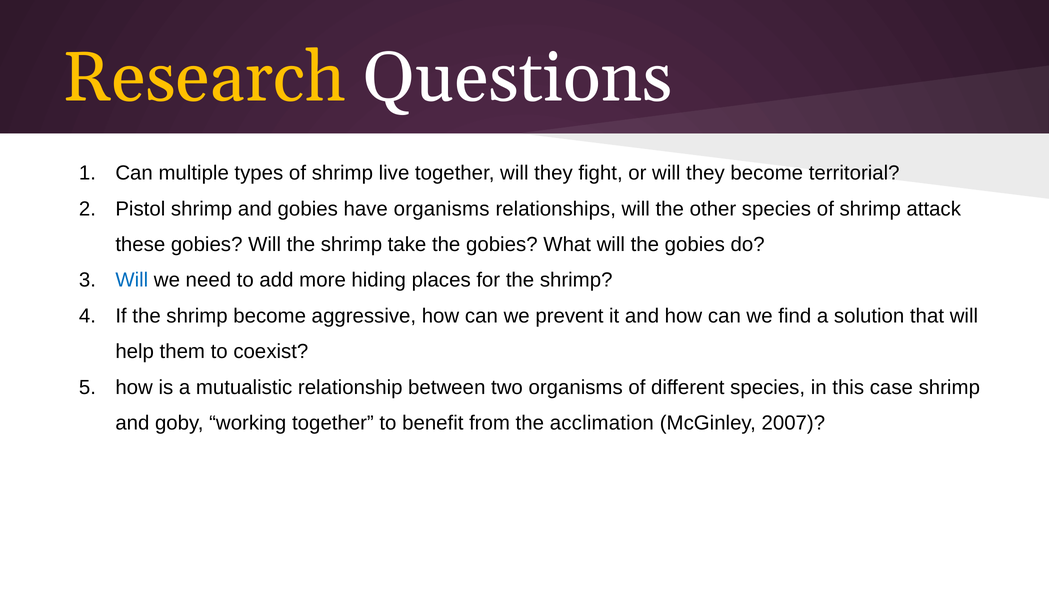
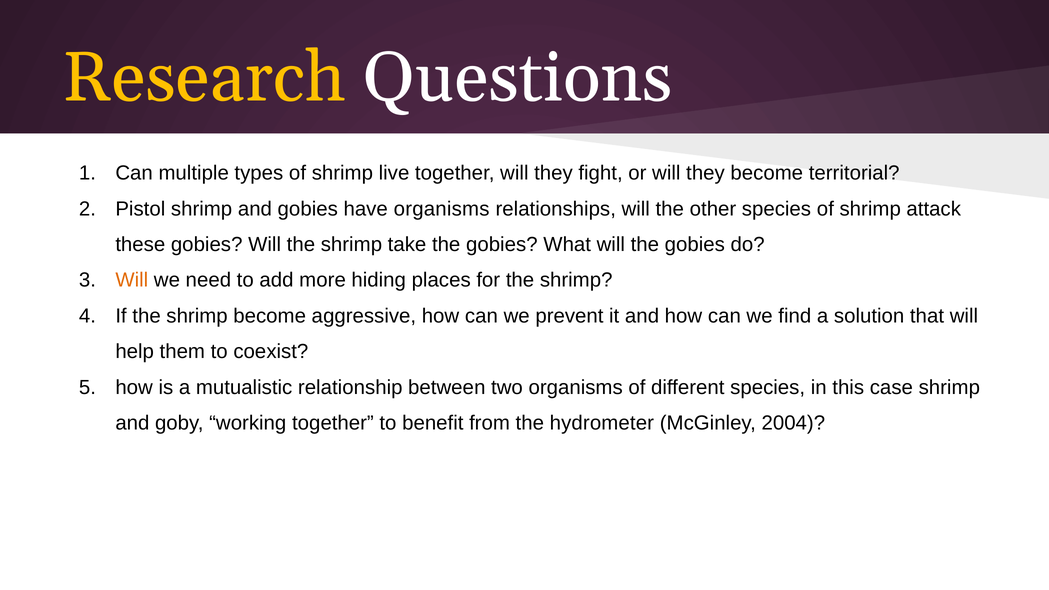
Will at (132, 280) colour: blue -> orange
acclimation: acclimation -> hydrometer
2007: 2007 -> 2004
